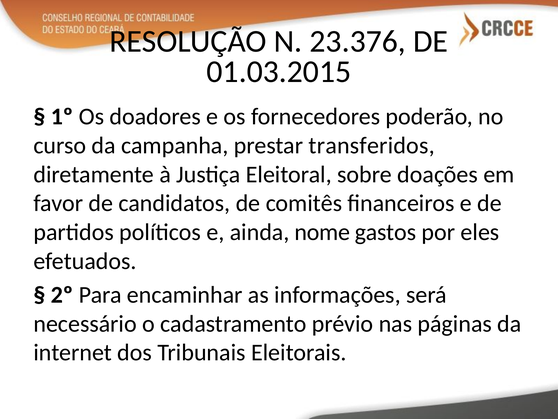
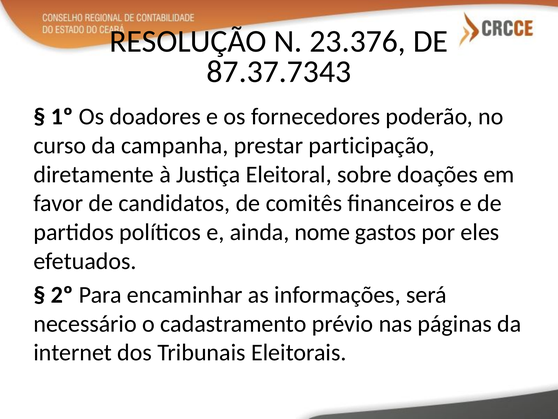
01.03.2015: 01.03.2015 -> 87.37.7343
transferidos: transferidos -> participação
